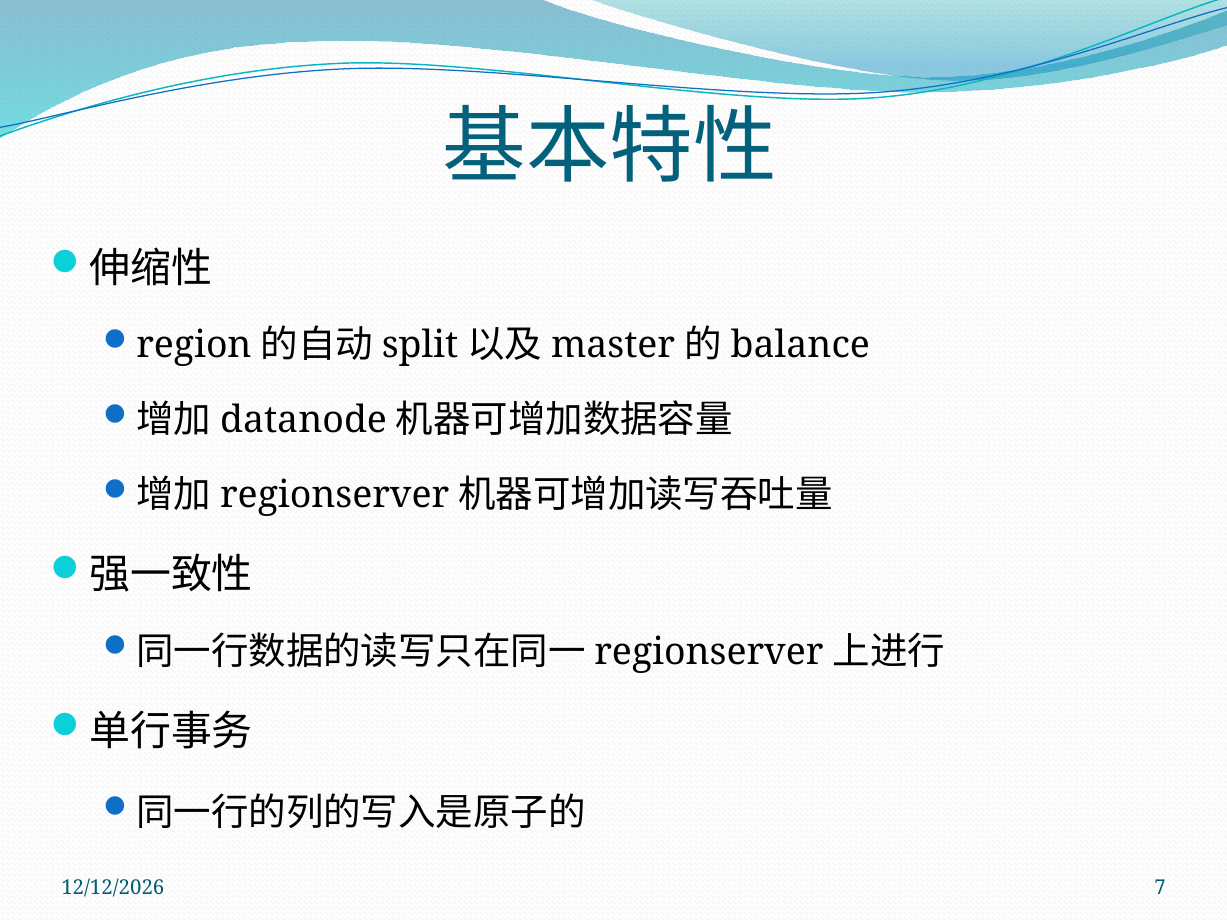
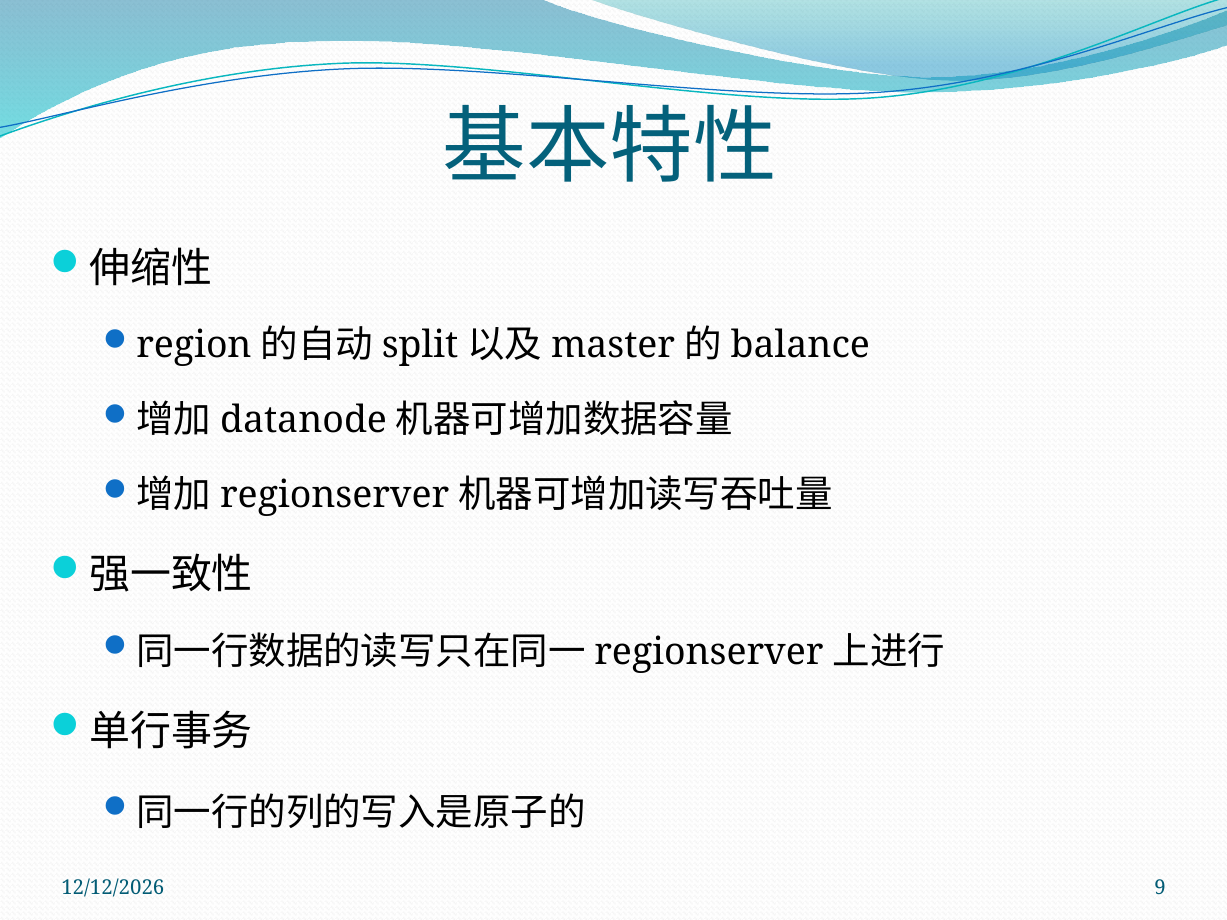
7: 7 -> 9
